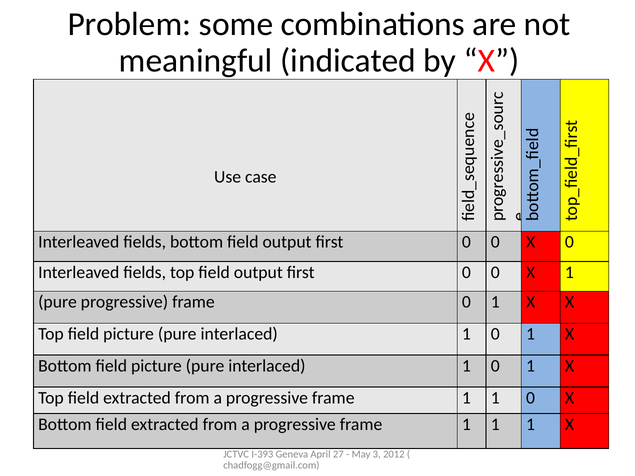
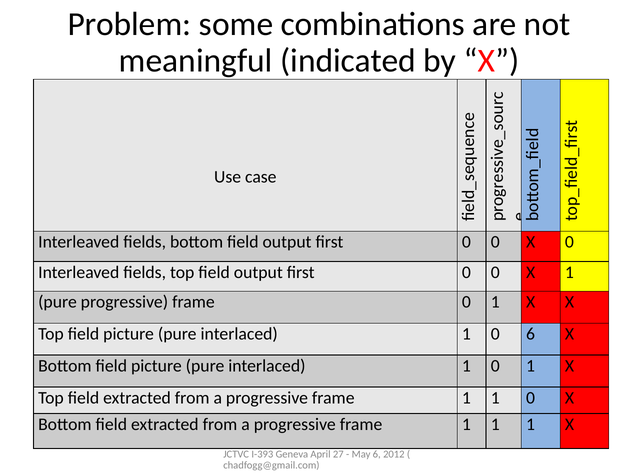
1 at (531, 334): 1 -> 6
May 3: 3 -> 6
